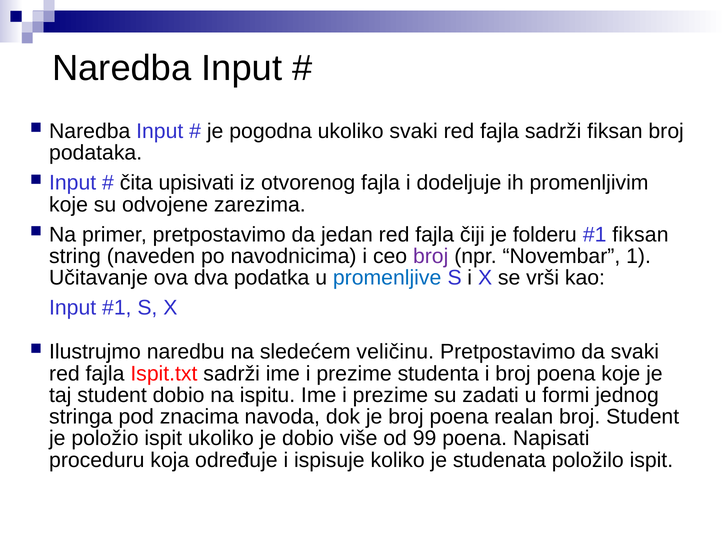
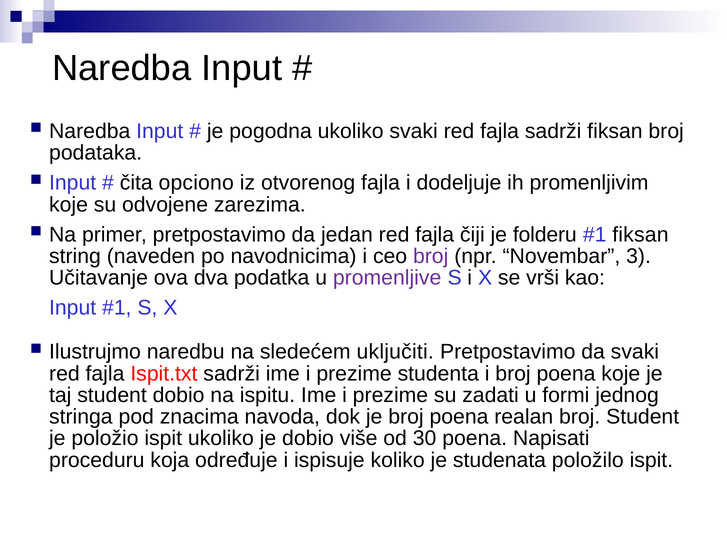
upisivati: upisivati -> opciono
1: 1 -> 3
promenljive colour: blue -> purple
veličinu: veličinu -> uključiti
99: 99 -> 30
